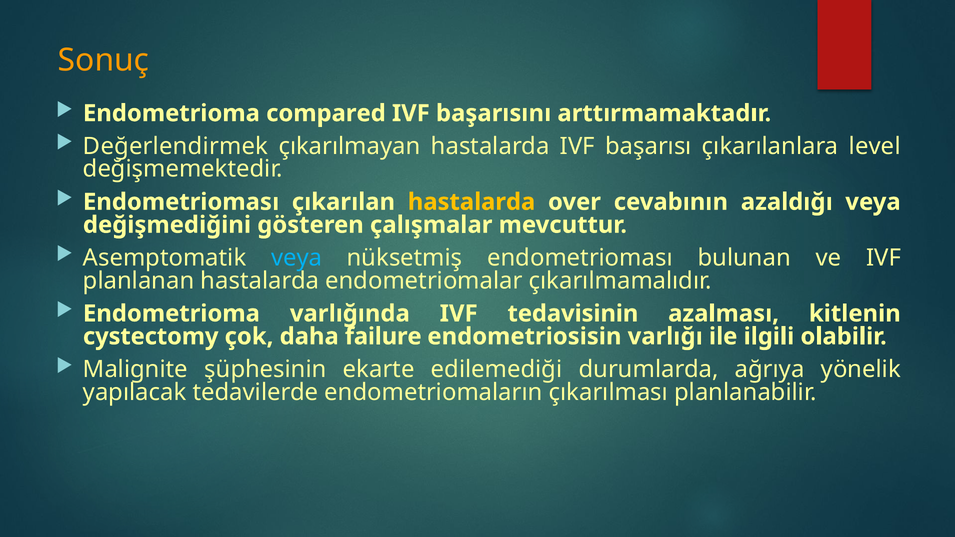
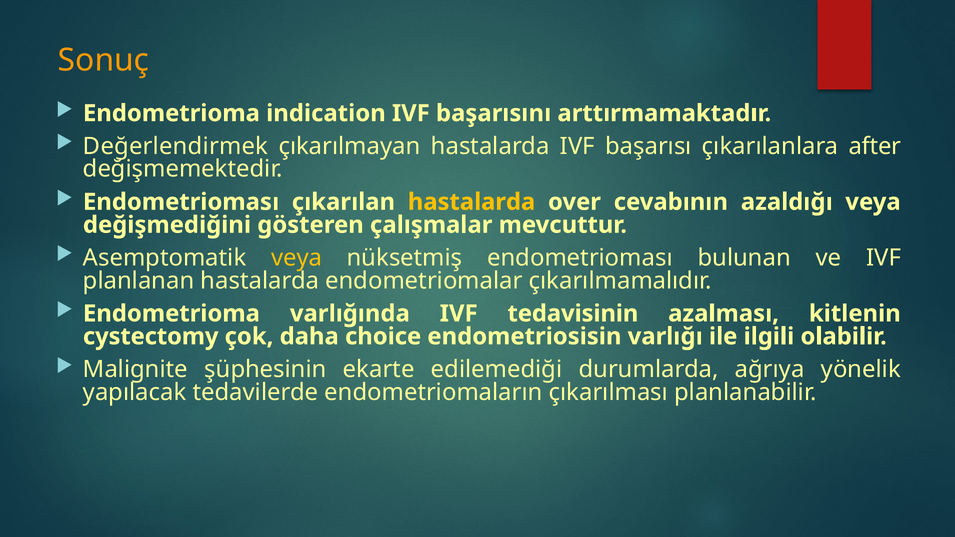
compared: compared -> indication
level: level -> after
veya at (297, 258) colour: light blue -> yellow
failure: failure -> choice
